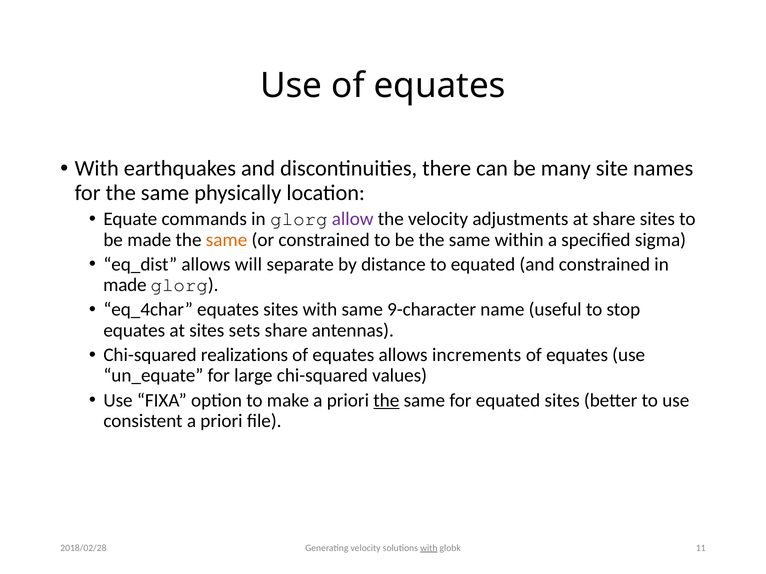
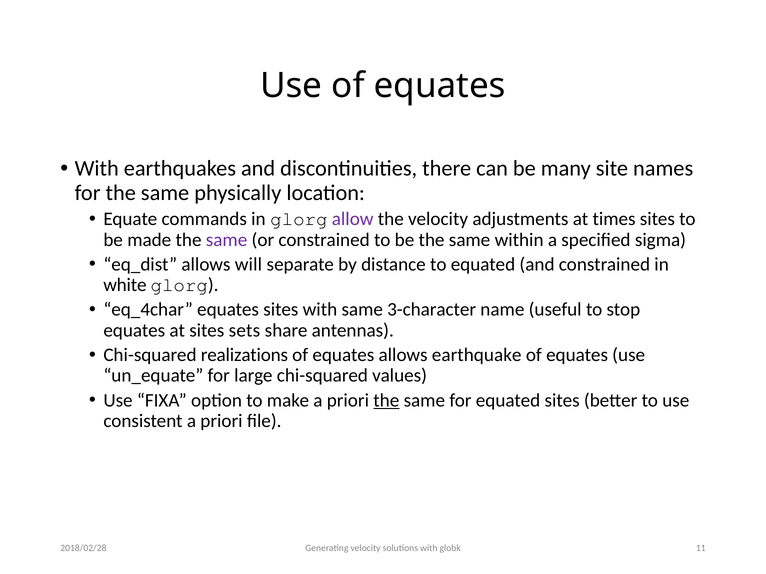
at share: share -> times
same at (227, 240) colour: orange -> purple
made at (125, 285): made -> white
9-character: 9-character -> 3-character
increments: increments -> earthquake
with at (429, 548) underline: present -> none
